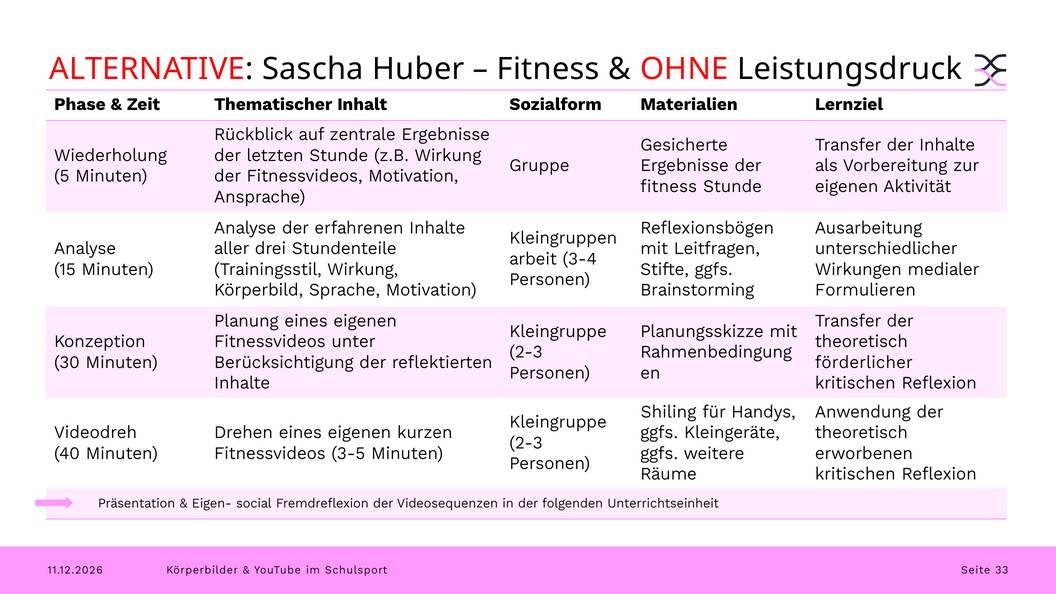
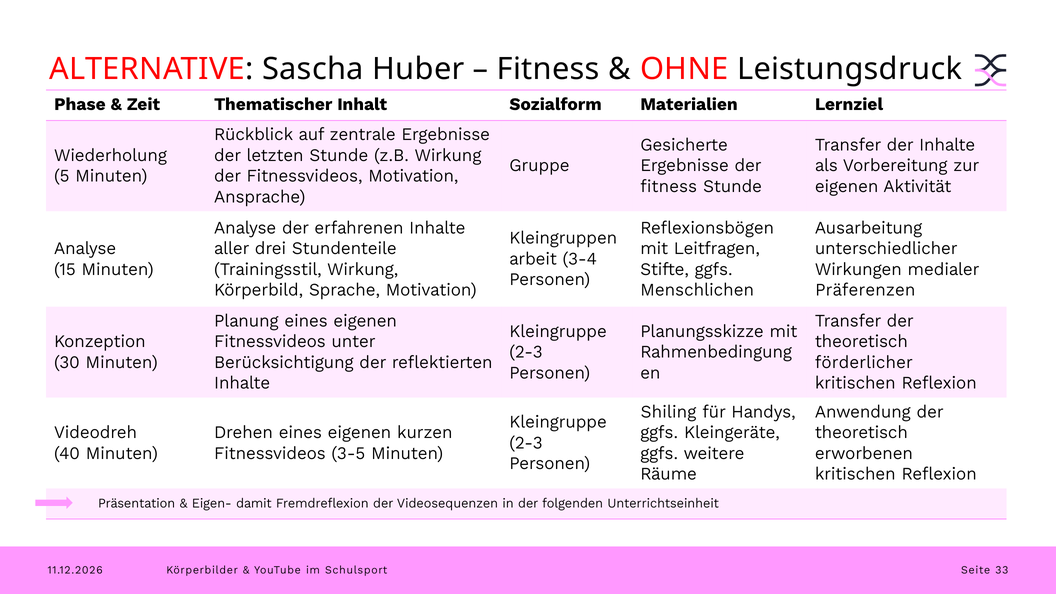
Brainstorming: Brainstorming -> Menschlichen
Formulieren: Formulieren -> Präferenzen
social: social -> damit
